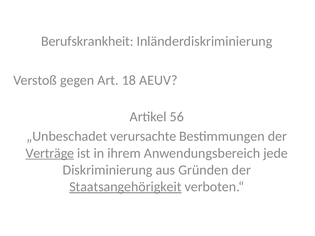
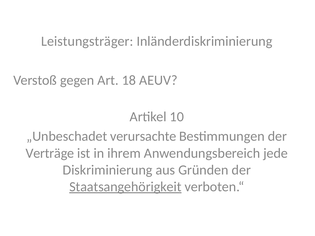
Berufskrankheit: Berufskrankheit -> Leistungsträger
56: 56 -> 10
Verträge underline: present -> none
